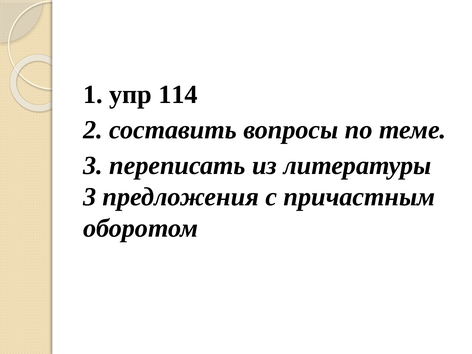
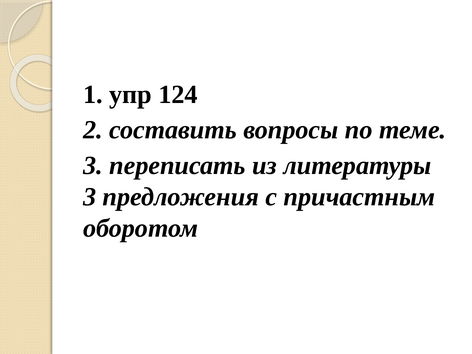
114: 114 -> 124
